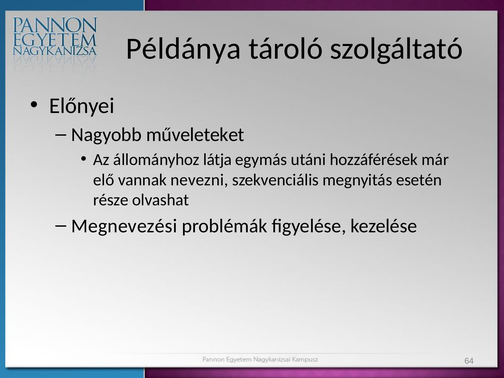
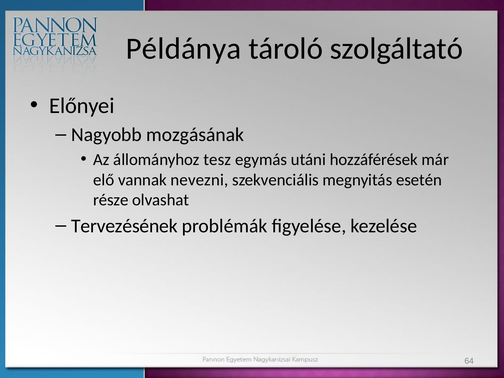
műveleteket: műveleteket -> mozgásának
látja: látja -> tesz
Megnevezési: Megnevezési -> Tervezésének
